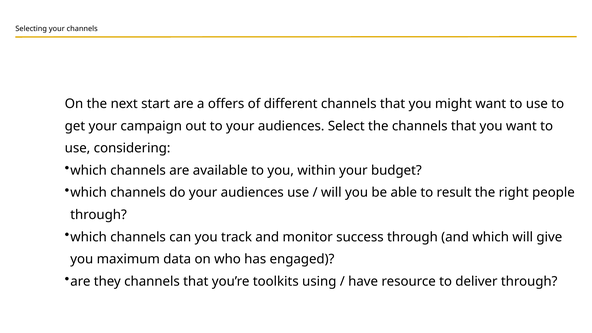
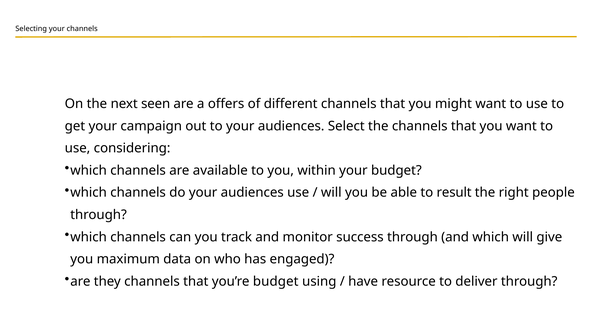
start: start -> seen
you’re toolkits: toolkits -> budget
